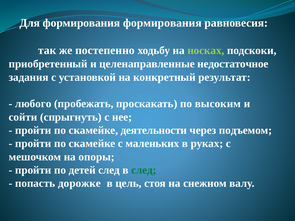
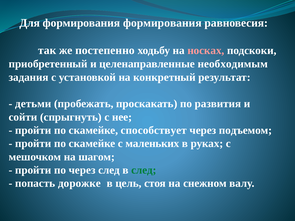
носках colour: light green -> pink
недостаточное: недостаточное -> необходимым
любого: любого -> детьми
высоким: высоким -> развития
деятельности: деятельности -> способствует
опоры: опоры -> шагом
по детей: детей -> через
